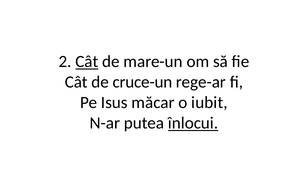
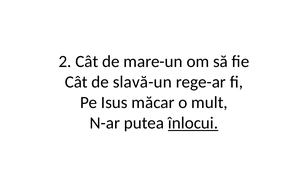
Cât at (87, 62) underline: present -> none
cruce-un: cruce-un -> slavă-un
iubit: iubit -> mult
